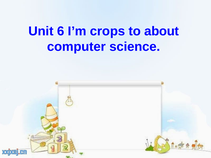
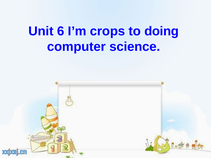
about: about -> doing
